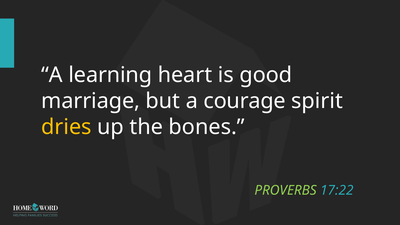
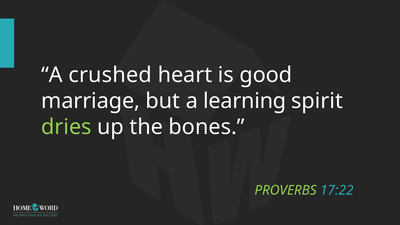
learning: learning -> crushed
courage: courage -> learning
dries colour: yellow -> light green
